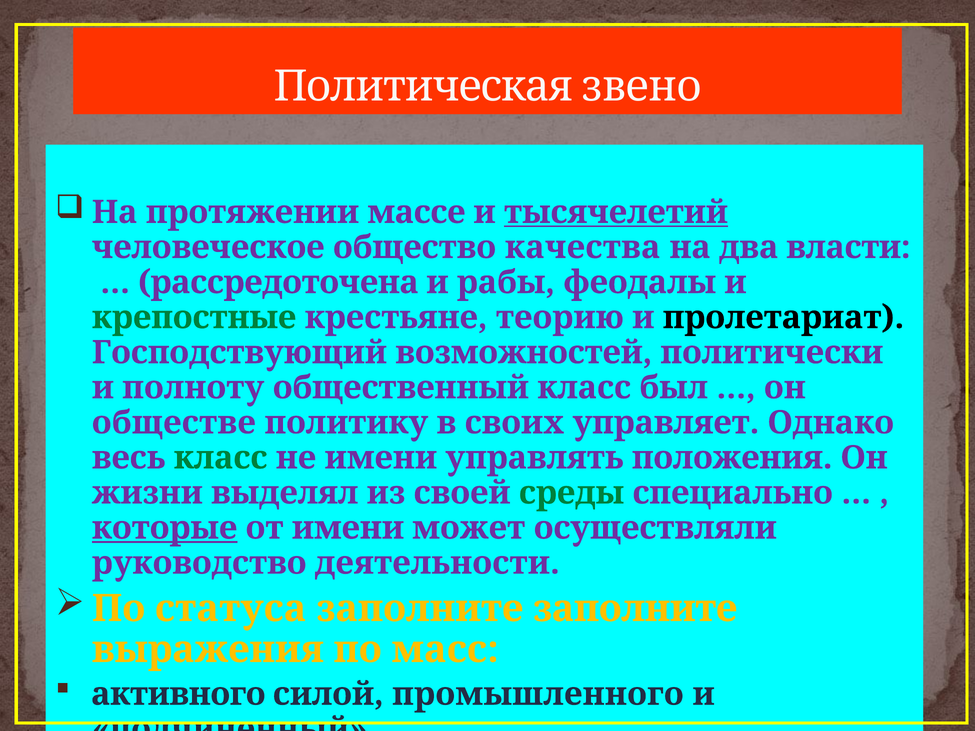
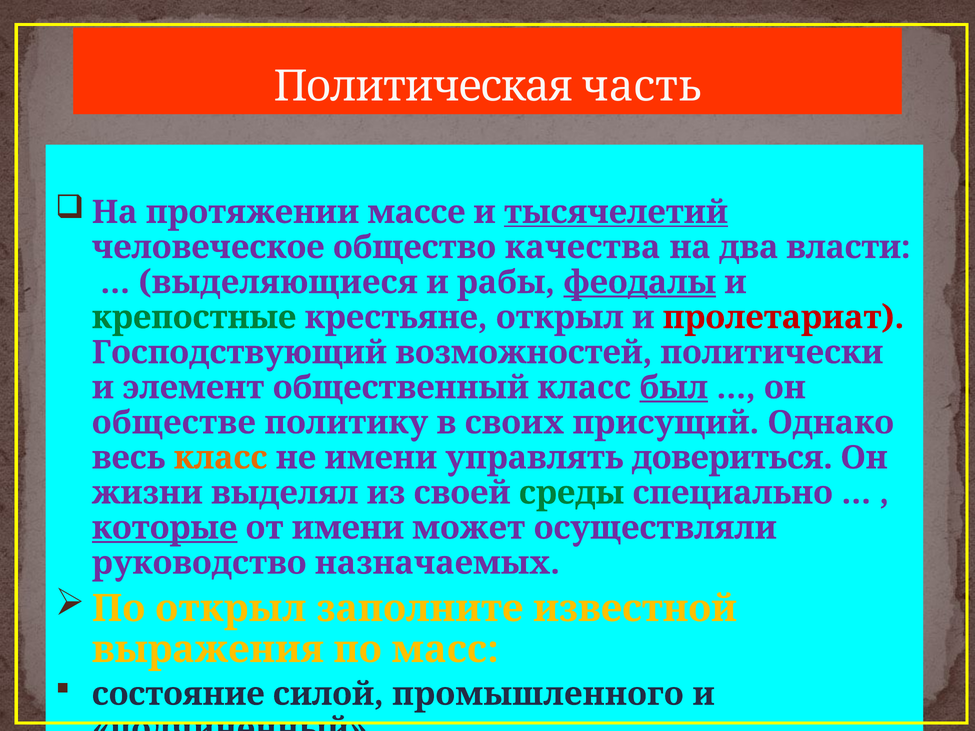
звено: звено -> часть
рассредоточена: рассредоточена -> выделяющиеся
феодалы underline: none -> present
крестьяне теорию: теорию -> открыл
пролетариат colour: black -> red
полноту: полноту -> элемент
был underline: none -> present
управляет: управляет -> присущий
класс at (221, 458) colour: green -> orange
положения: положения -> довериться
деятельности: деятельности -> назначаемых
По статуса: статуса -> открыл
заполните заполните: заполните -> известной
активного: активного -> состояние
